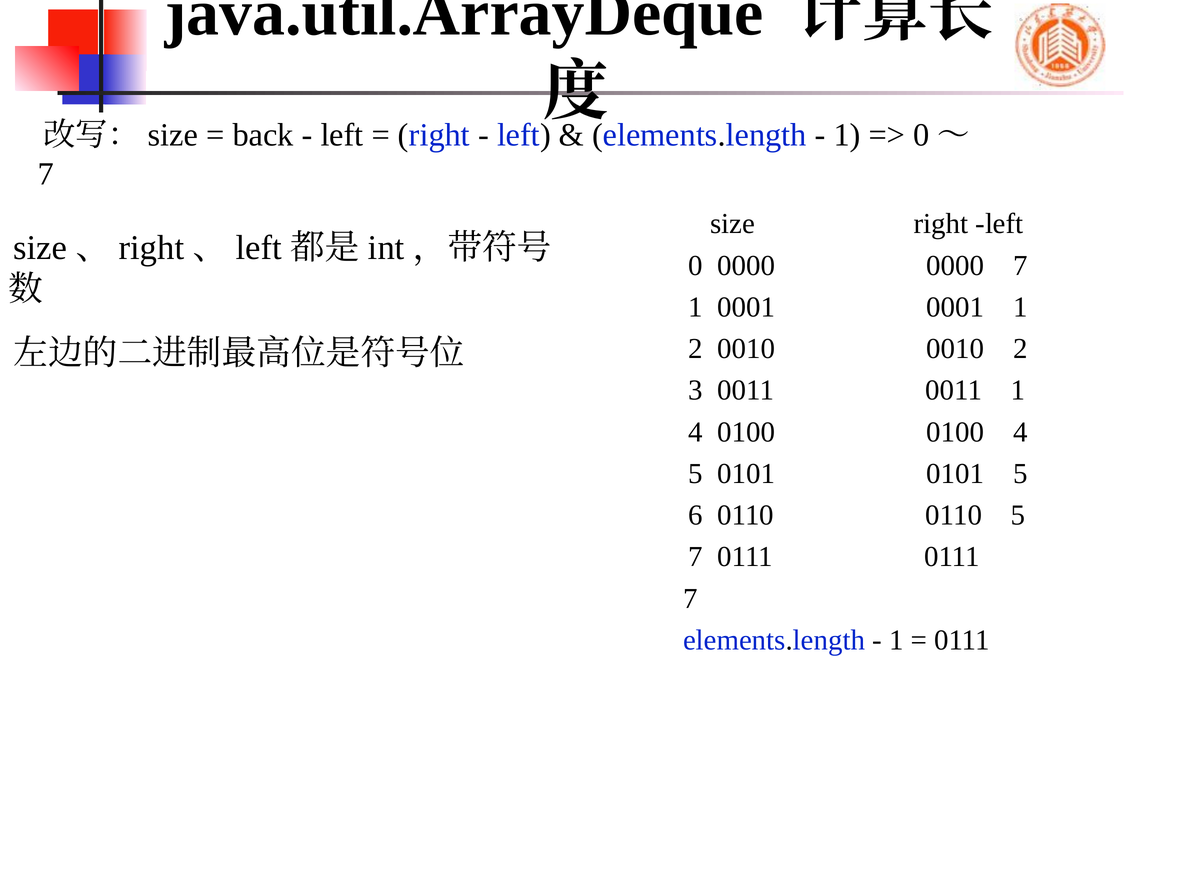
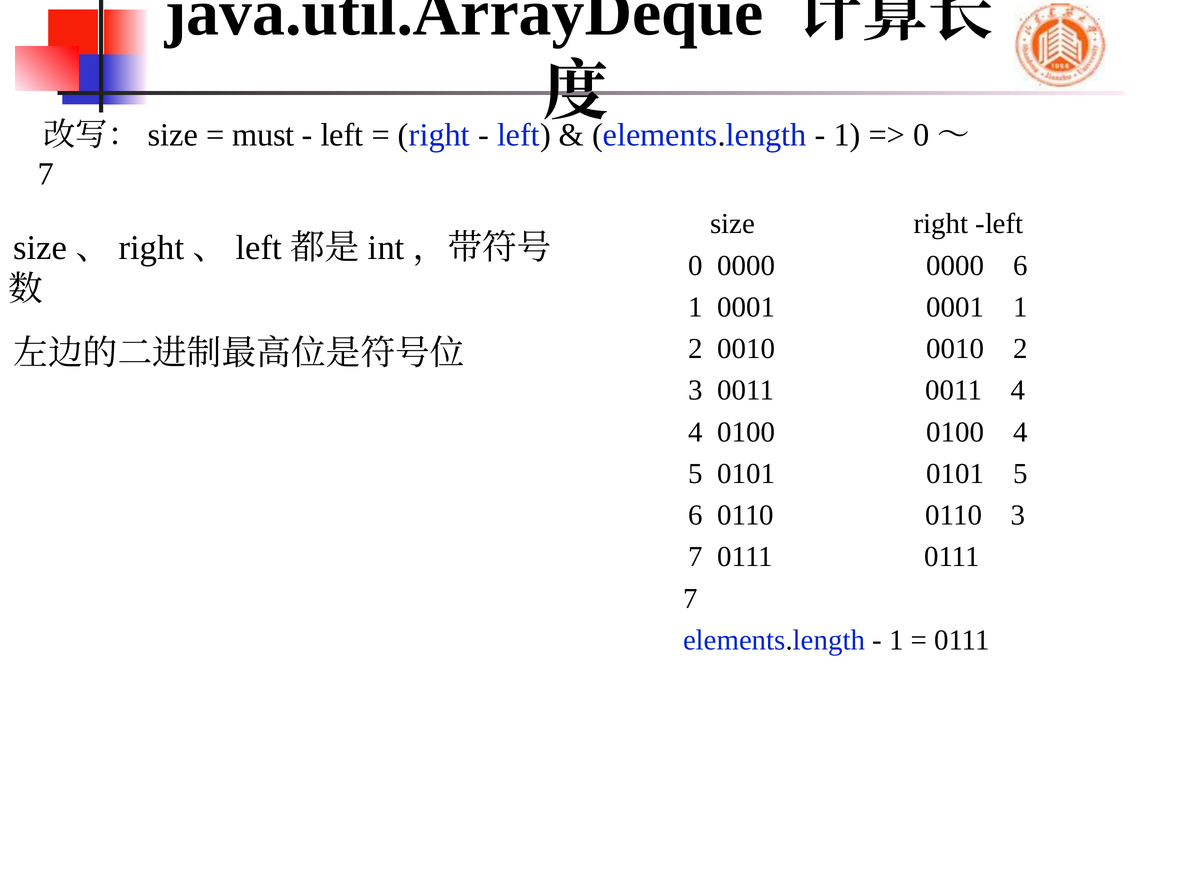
back: back -> must
0000 7: 7 -> 6
0011 1: 1 -> 4
0110 5: 5 -> 3
